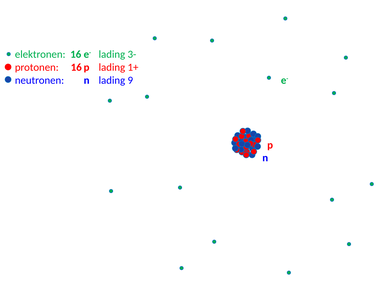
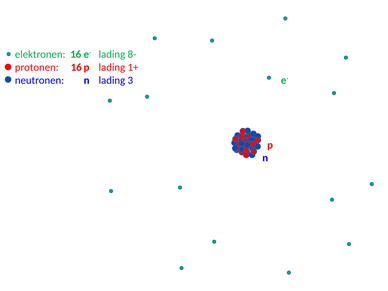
3-: 3- -> 8-
9: 9 -> 3
